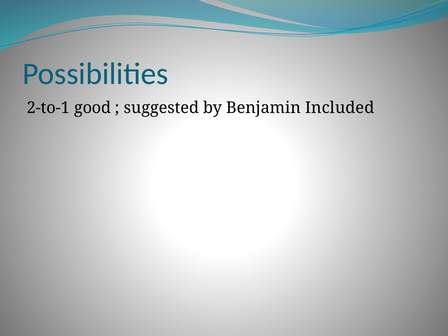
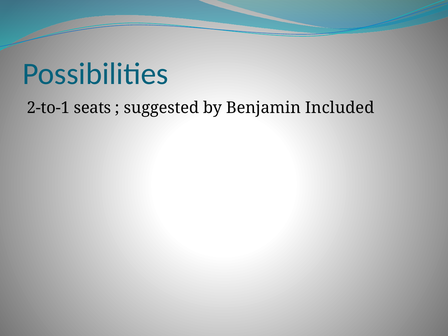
good: good -> seats
